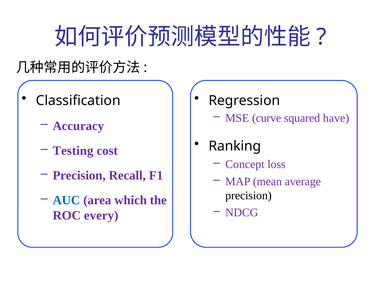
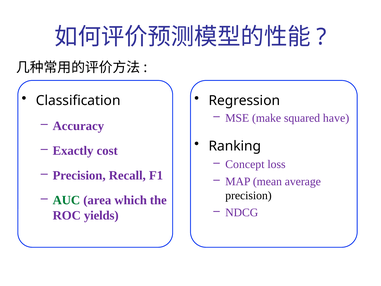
curve: curve -> make
Testing: Testing -> Exactly
AUC colour: blue -> green
every: every -> yields
